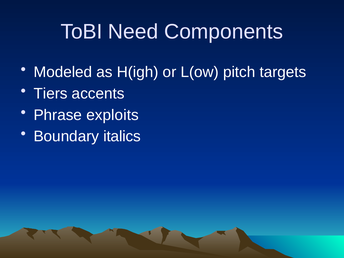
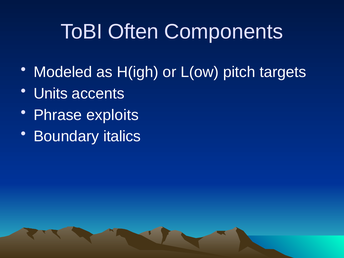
Need: Need -> Often
Tiers: Tiers -> Units
